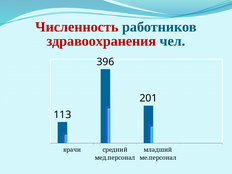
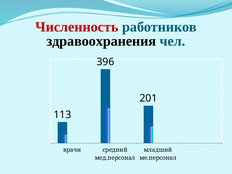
здравоохранения colour: red -> black
